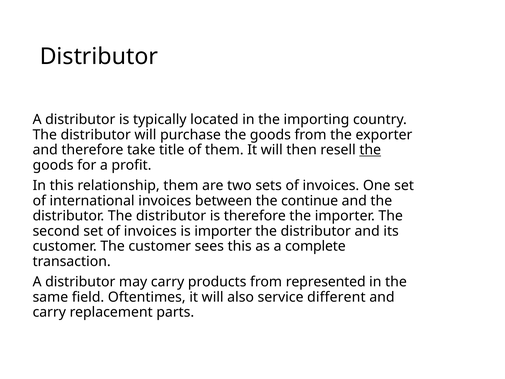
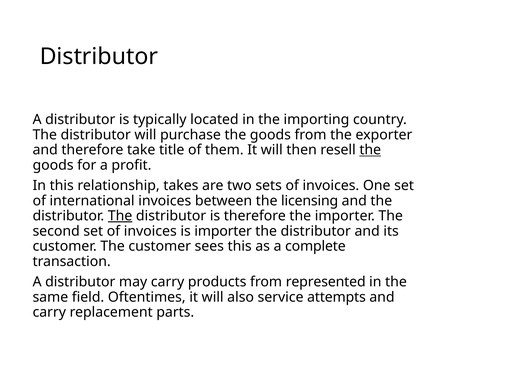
relationship them: them -> takes
continue: continue -> licensing
The at (120, 216) underline: none -> present
different: different -> attempts
